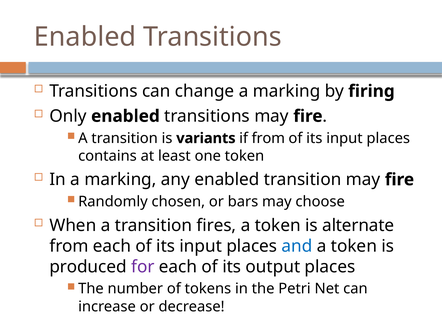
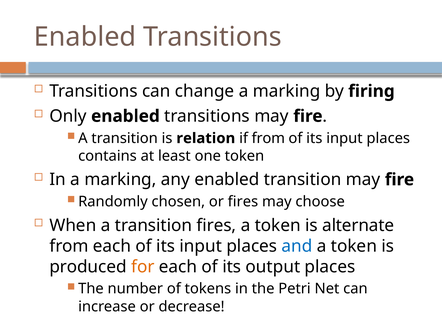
variants: variants -> relation
or bars: bars -> fires
for colour: purple -> orange
